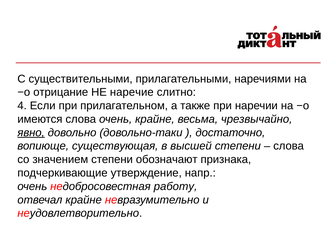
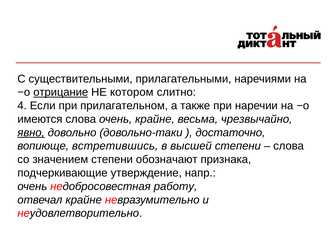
отрицание underline: none -> present
наречие: наречие -> котором
существующая: существующая -> встретившись
